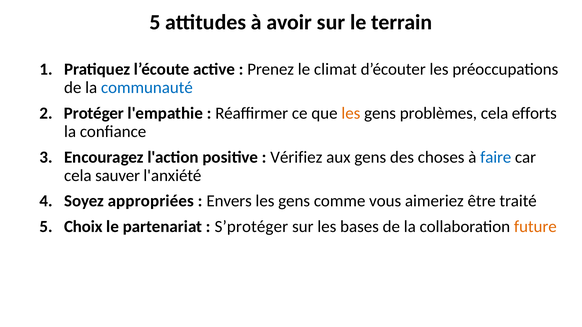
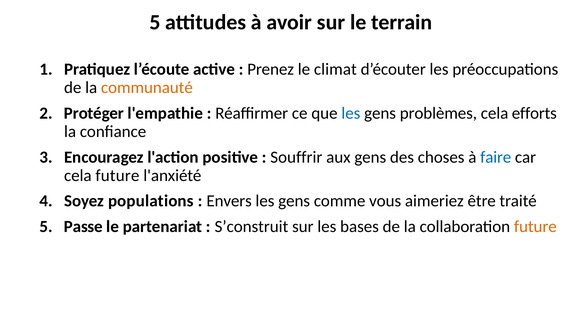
communauté colour: blue -> orange
les at (351, 113) colour: orange -> blue
Vérifiez: Vérifiez -> Souffrir
cela sauver: sauver -> future
appropriées: appropriées -> populations
Choix: Choix -> Passe
S’protéger: S’protéger -> S’construit
